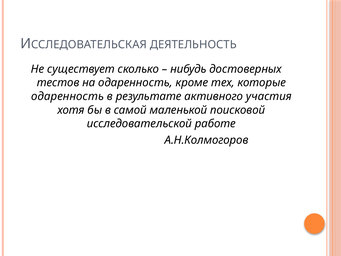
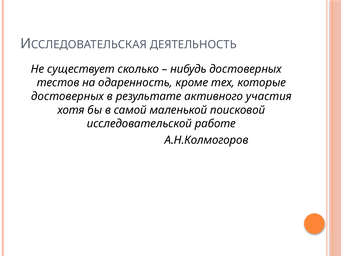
одаренность at (68, 96): одаренность -> достоверных
